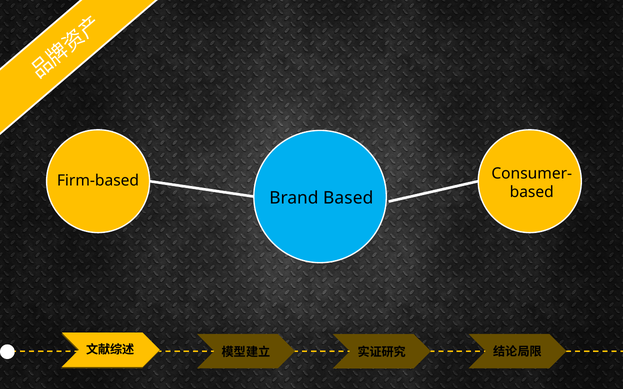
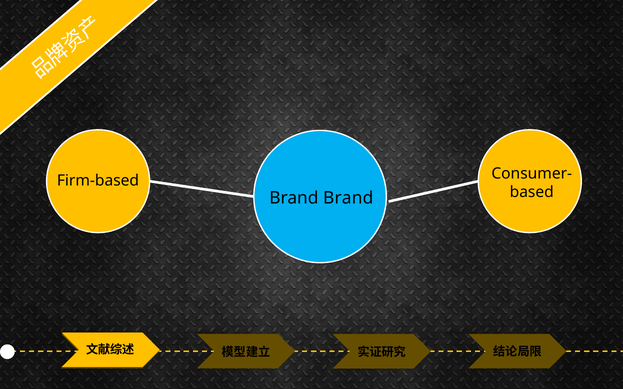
Brand Based: Based -> Brand
